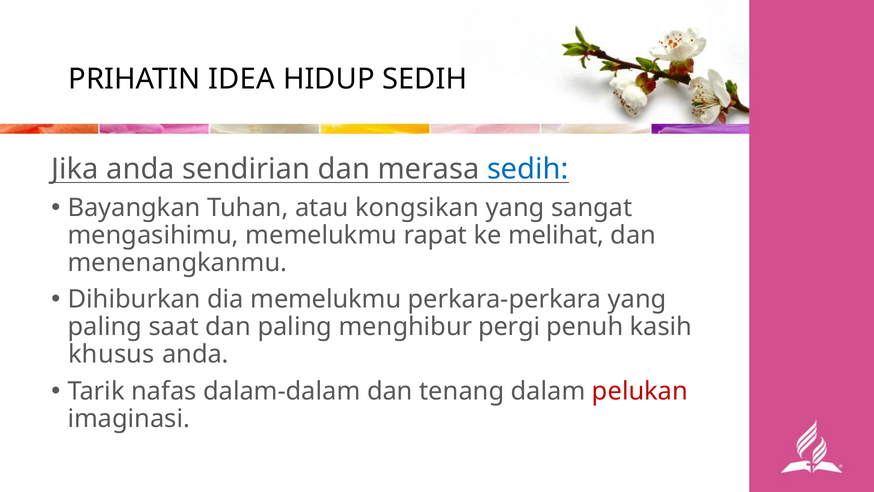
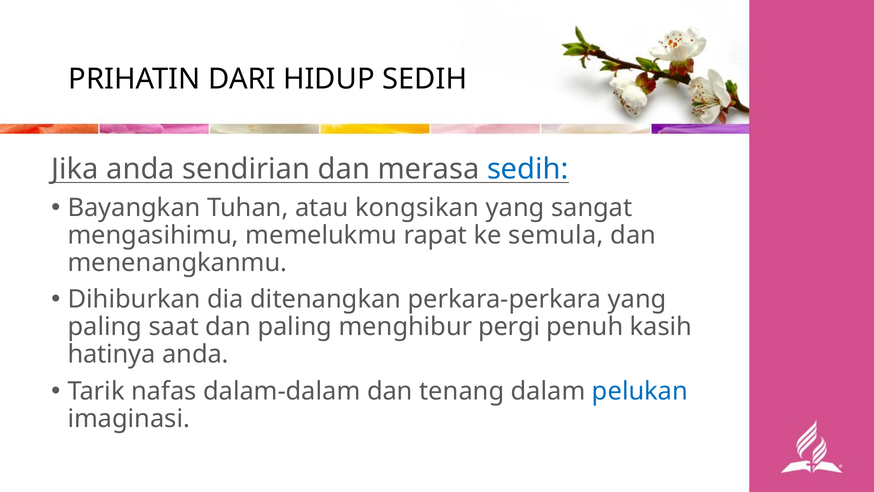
IDEA: IDEA -> DARI
melihat: melihat -> semula
dia memelukmu: memelukmu -> ditenangkan
khusus: khusus -> hatinya
pelukan colour: red -> blue
